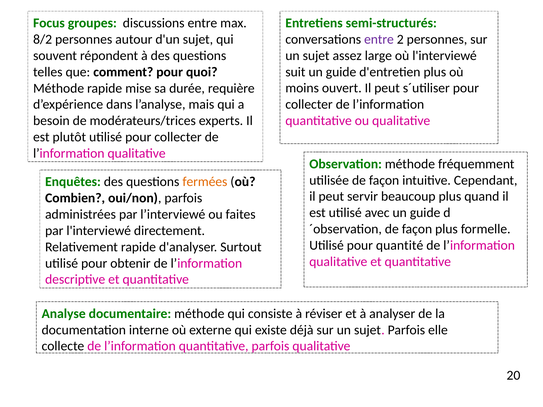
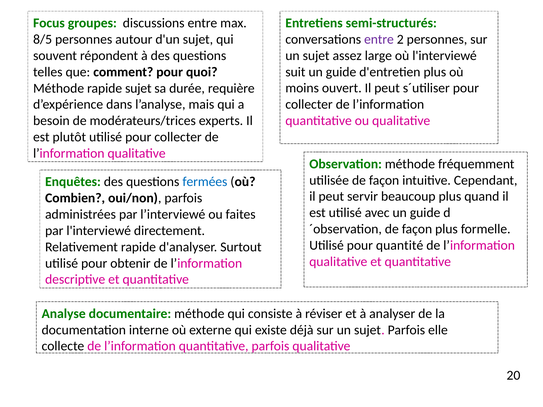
8/2: 8/2 -> 8/5
rapide mise: mise -> sujet
fermées colour: orange -> blue
